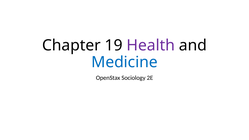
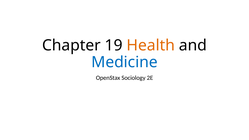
Health colour: purple -> orange
